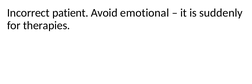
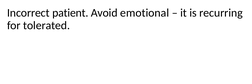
suddenly: suddenly -> recurring
therapies: therapies -> tolerated
